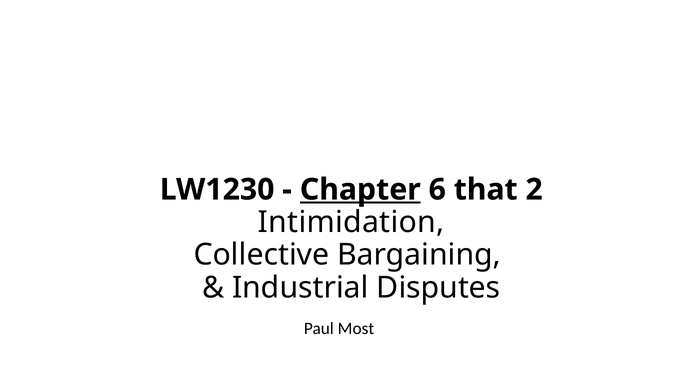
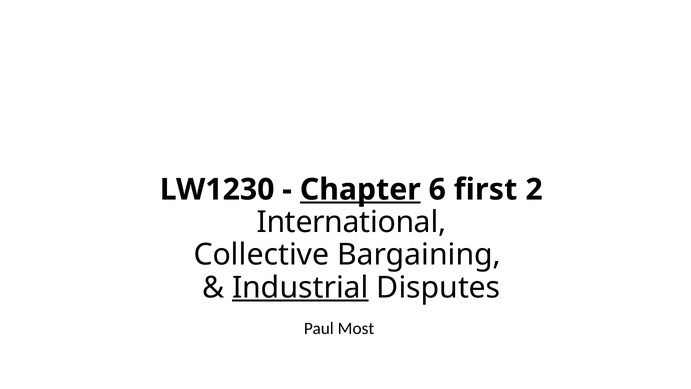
that: that -> first
Intimidation: Intimidation -> International
Industrial underline: none -> present
